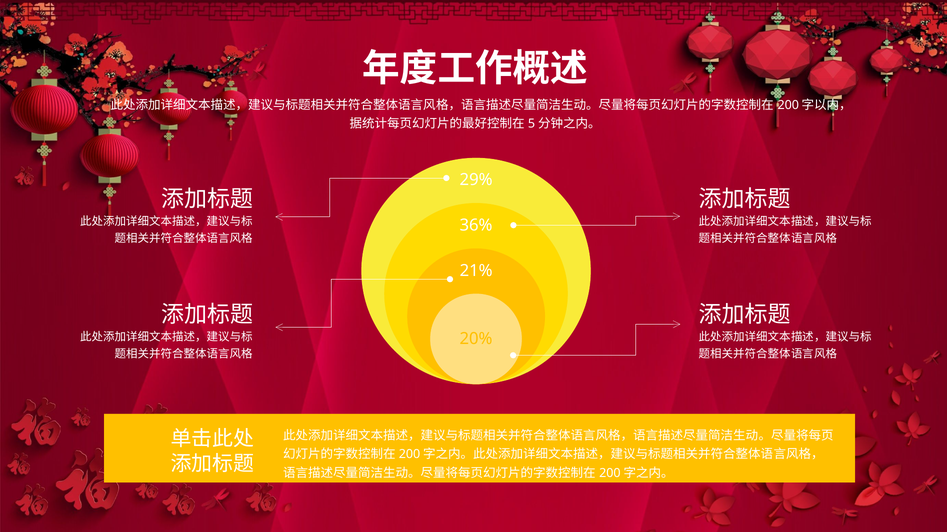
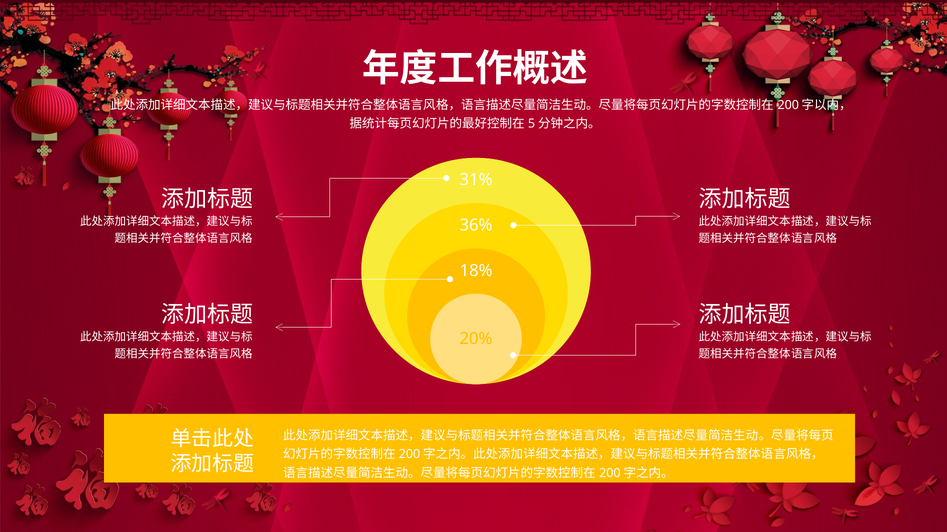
29%: 29% -> 31%
21%: 21% -> 18%
